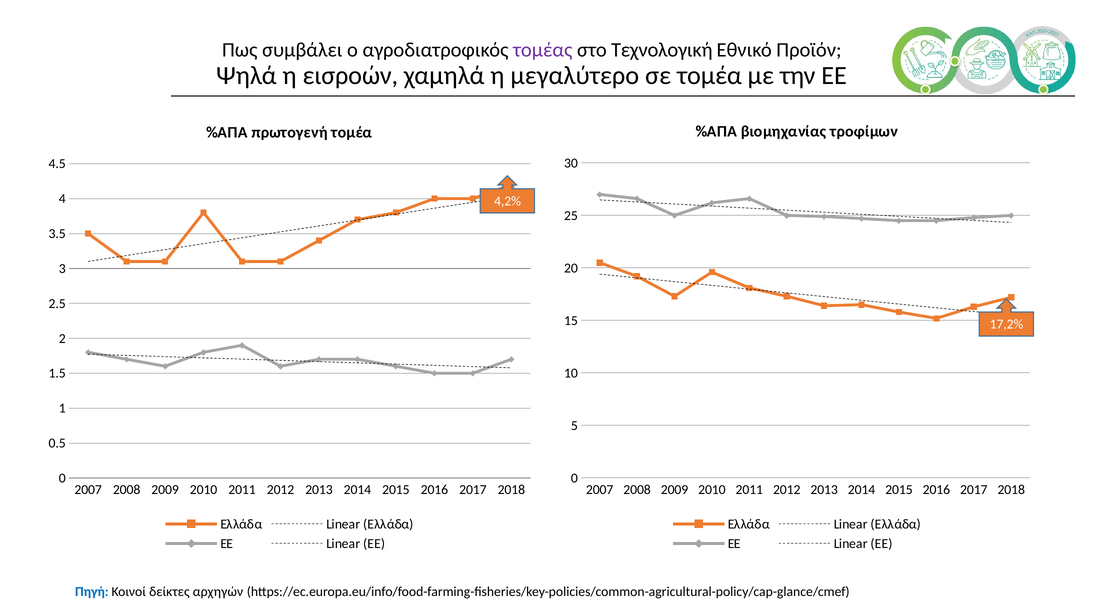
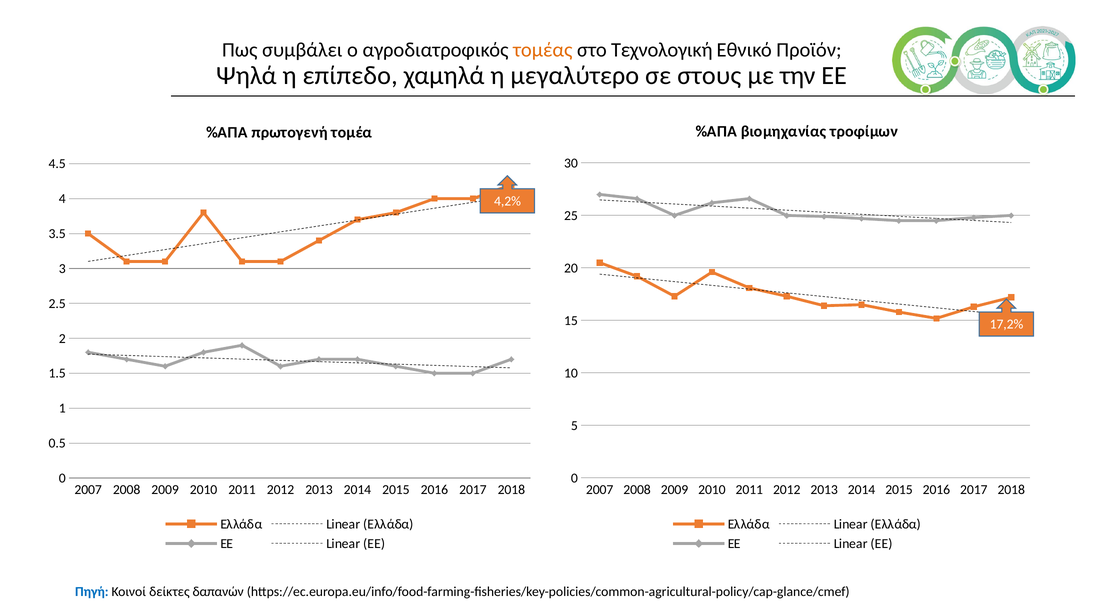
τομέας colour: purple -> orange
εισροών: εισροών -> επίπεδο
σε τομέα: τομέα -> στους
αρχηγών: αρχηγών -> δαπανών
